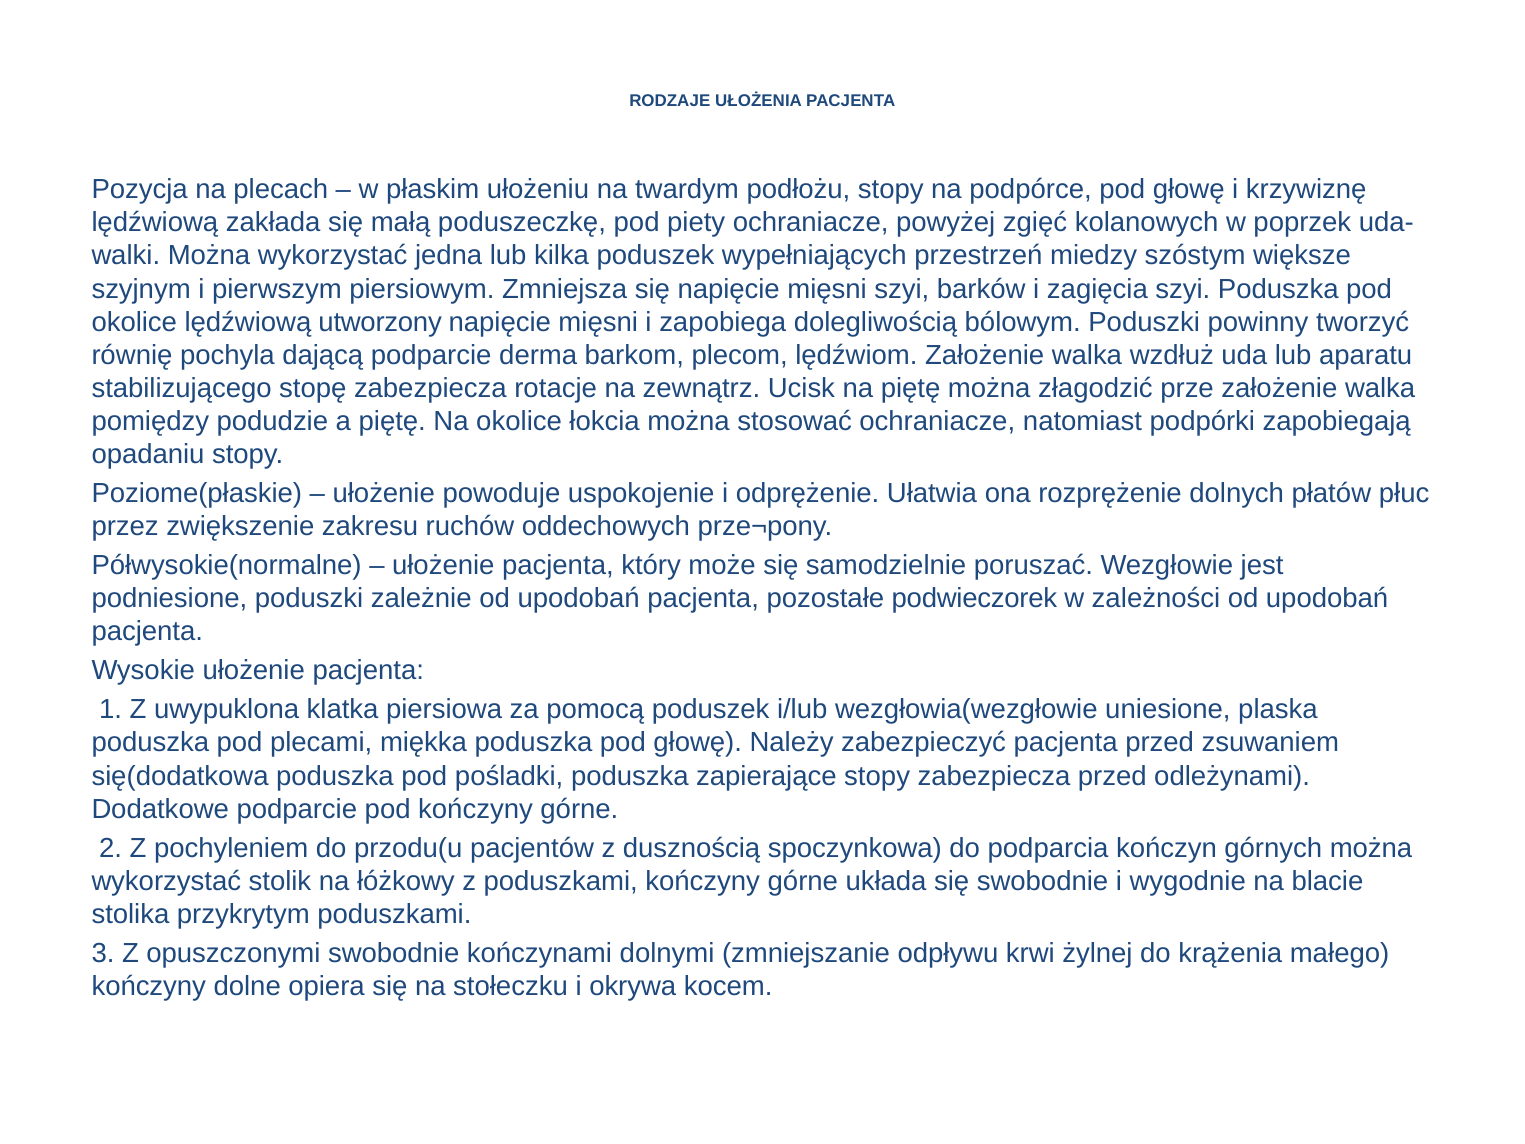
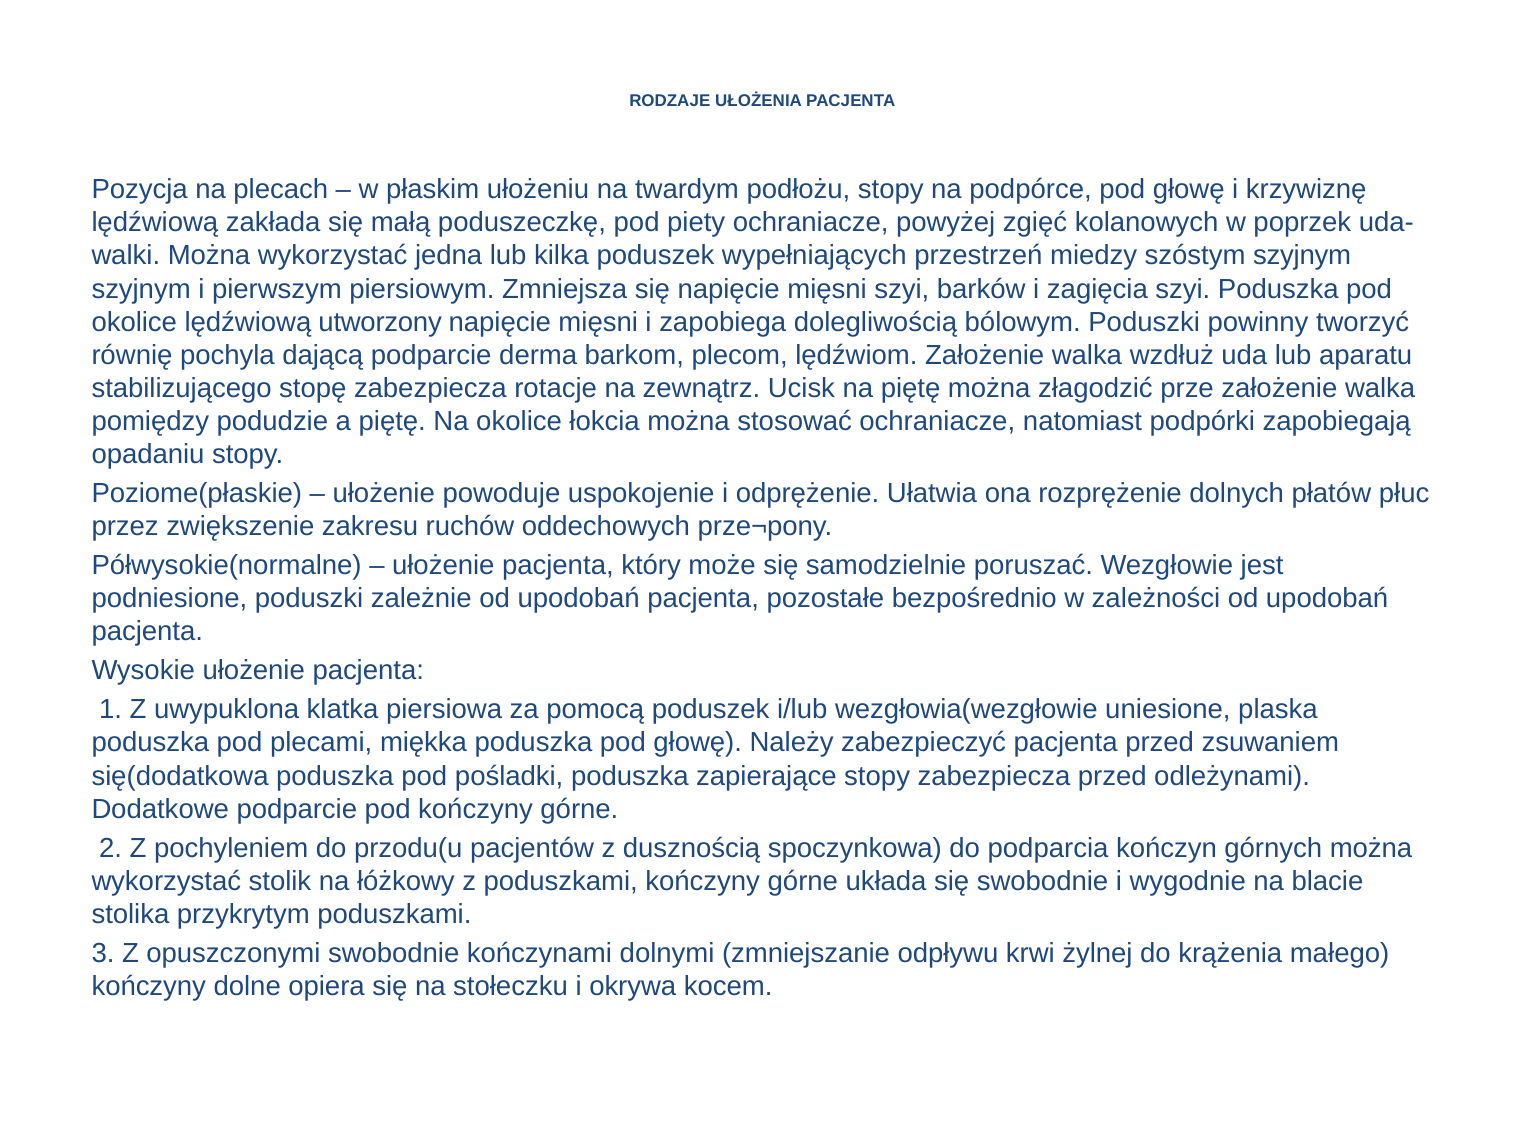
szóstym większe: większe -> szyjnym
podwieczorek: podwieczorek -> bezpośrednio
